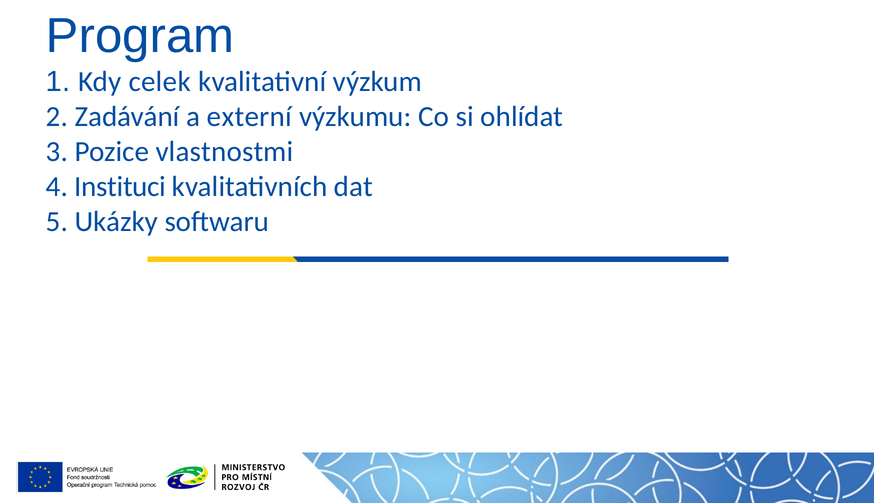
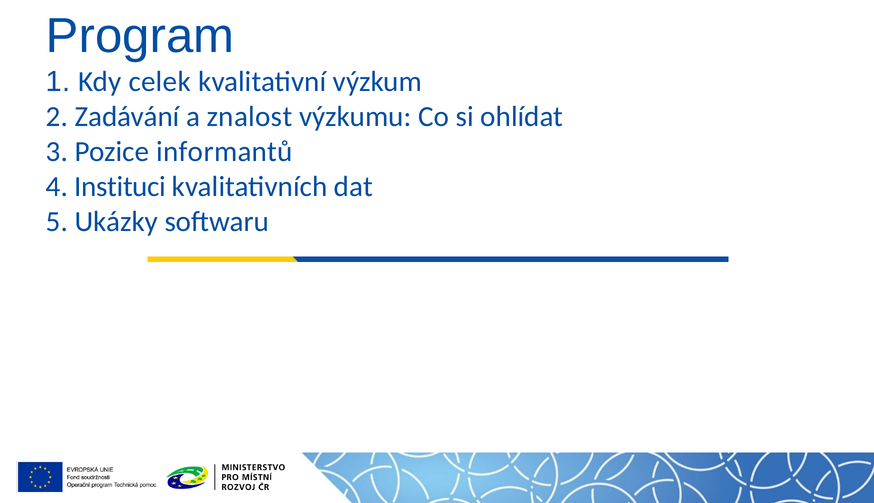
externí: externí -> znalost
vlastnostmi: vlastnostmi -> informantů
